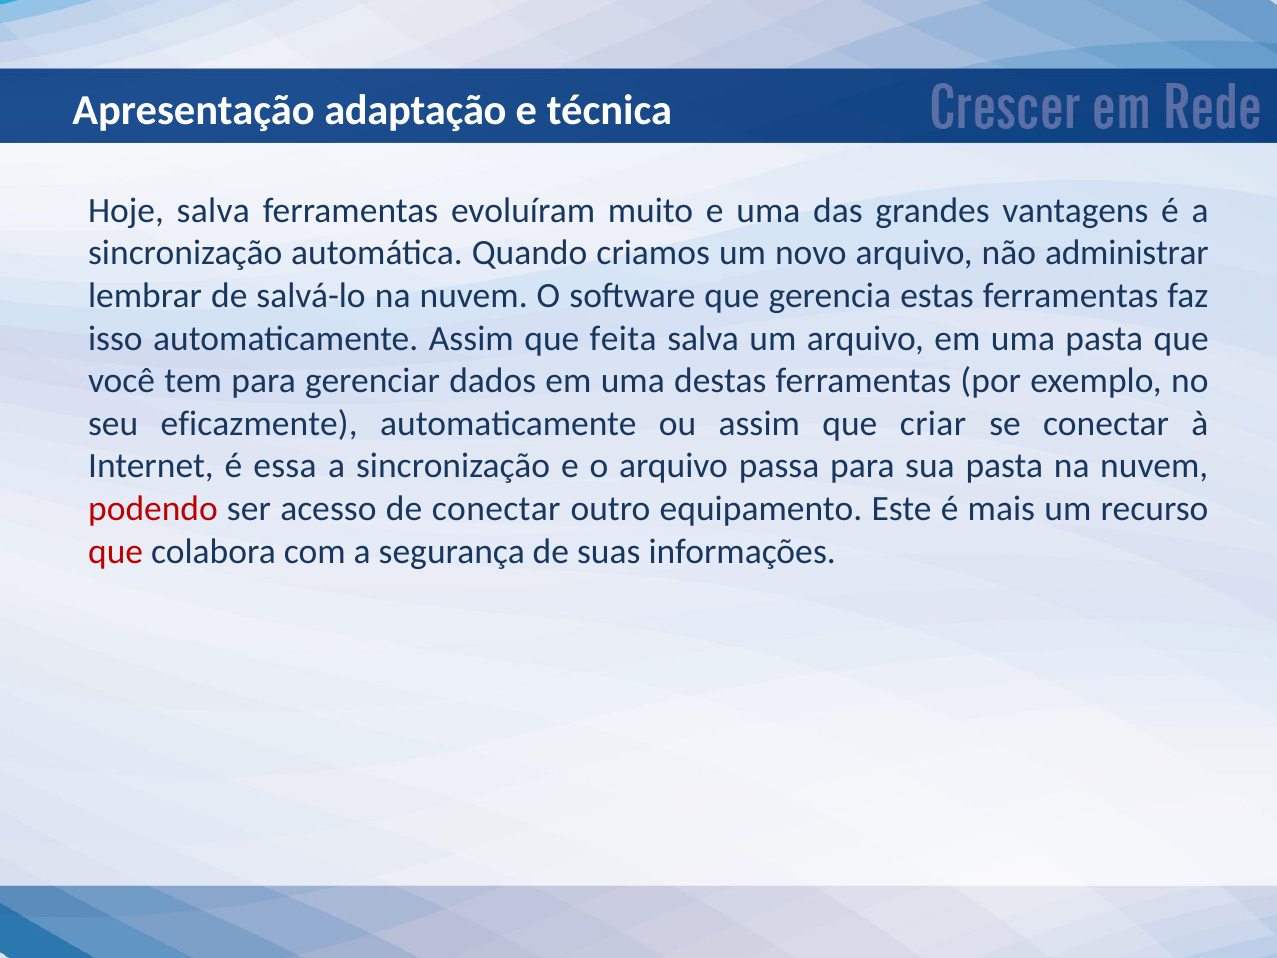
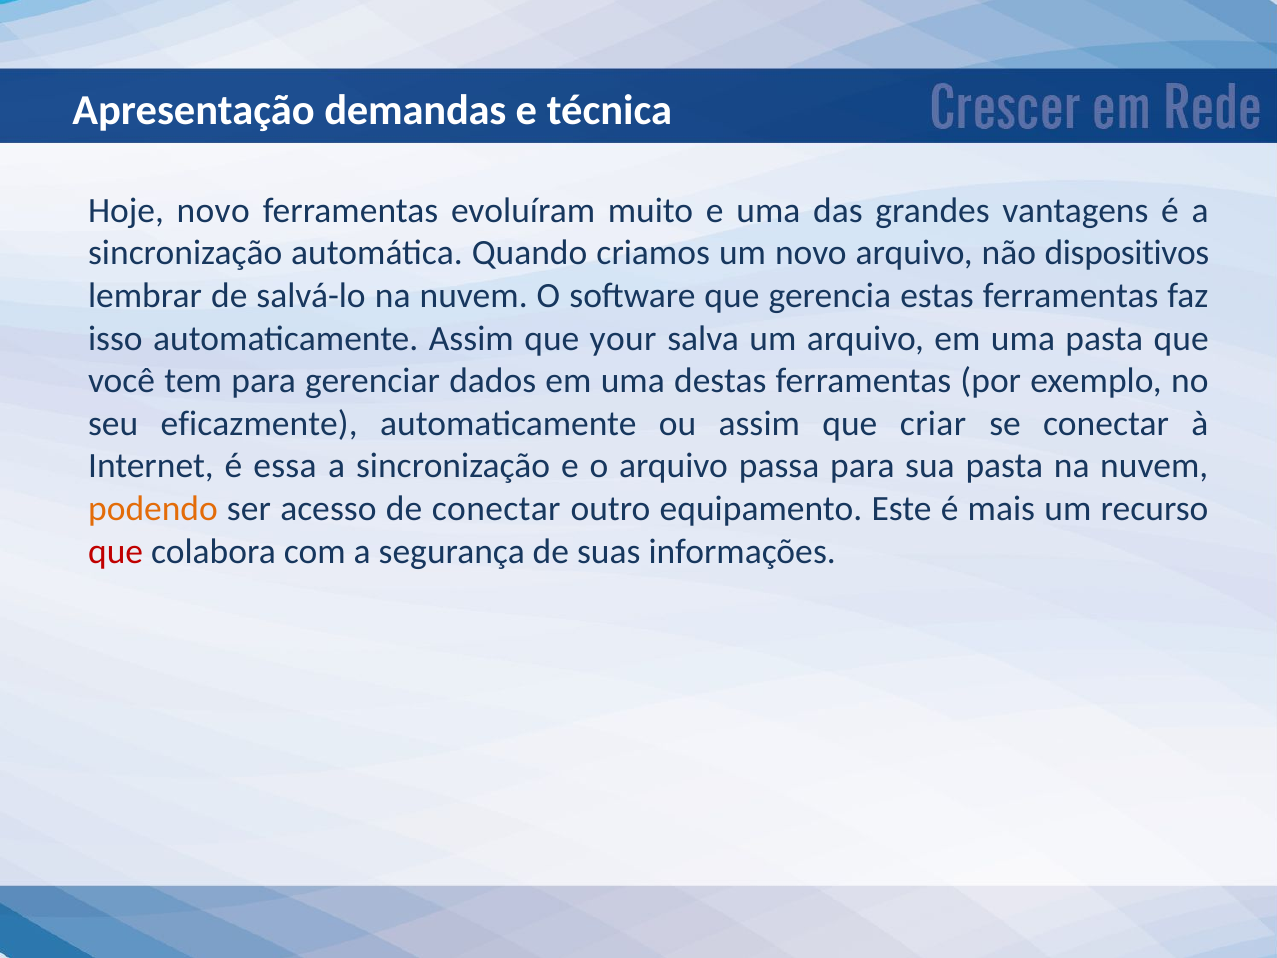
adaptação: adaptação -> demandas
Hoje salva: salva -> novo
administrar: administrar -> dispositivos
feita: feita -> your
podendo colour: red -> orange
